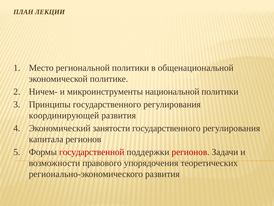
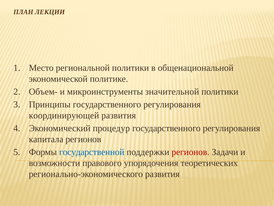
Ничем-: Ничем- -> Объем-
национальной: национальной -> значительной
занятости: занятости -> процедур
государственной colour: red -> blue
